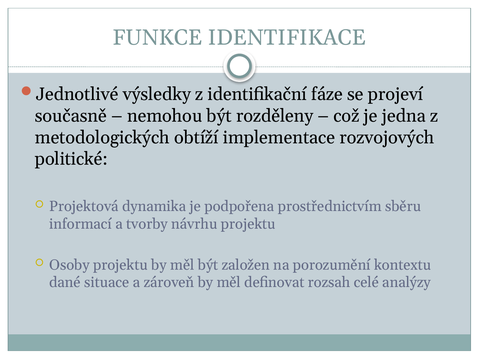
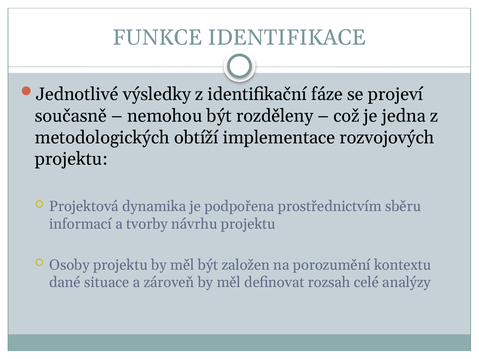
politické at (71, 159): politické -> projektu
